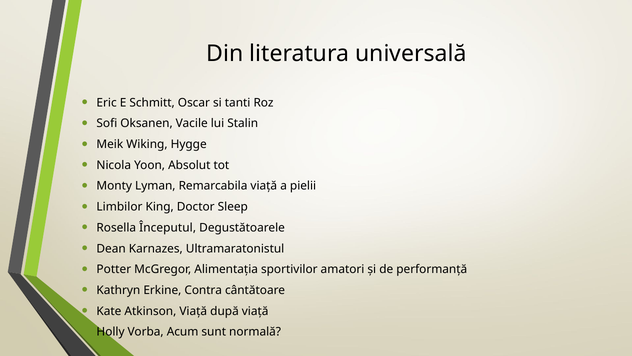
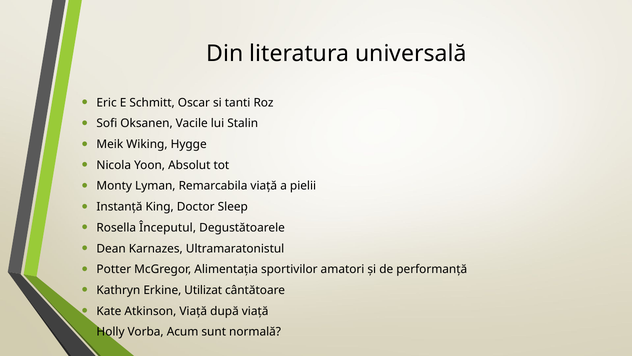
Limbilor: Limbilor -> Instanță
Contra: Contra -> Utilizat
